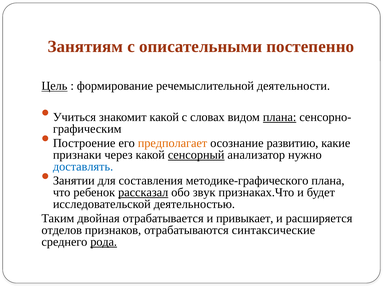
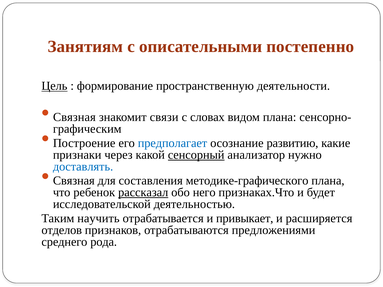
речемыслительной: речемыслительной -> пространственную
Учиться at (74, 117): Учиться -> Связная
знакомит какой: какой -> связи
плана at (280, 117) underline: present -> none
предполагает colour: orange -> blue
Занятии at (74, 181): Занятии -> Связная
звук: звук -> него
двойная: двойная -> научить
синтаксические: синтаксические -> предложениями
рода underline: present -> none
